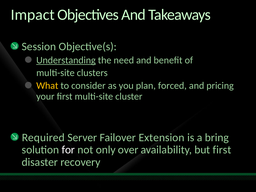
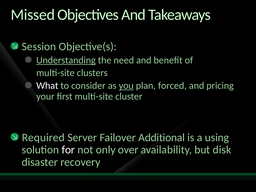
Impact: Impact -> Missed
What colour: yellow -> white
you underline: none -> present
Extension: Extension -> Additional
bring: bring -> using
but first: first -> disk
